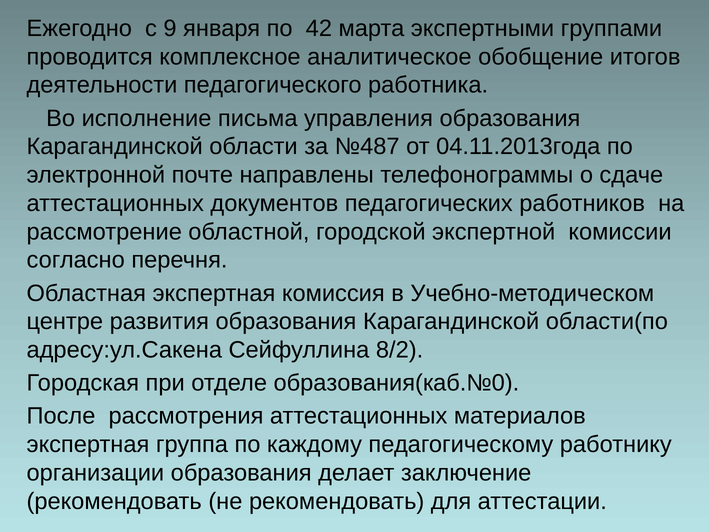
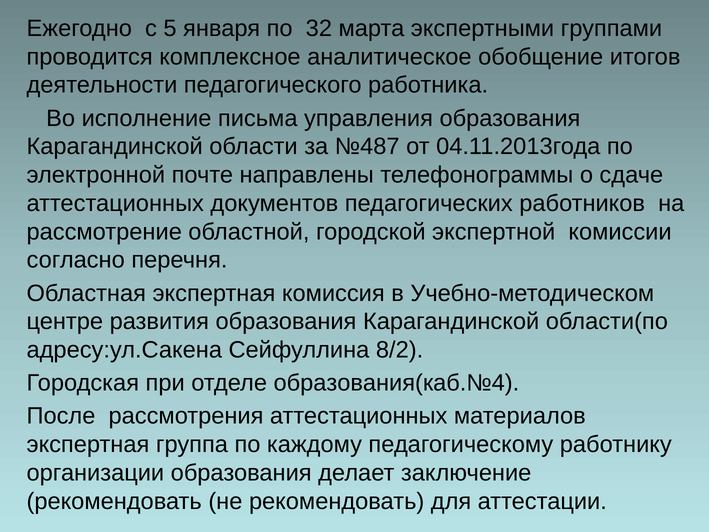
9: 9 -> 5
42: 42 -> 32
образования(каб.№0: образования(каб.№0 -> образования(каб.№4
